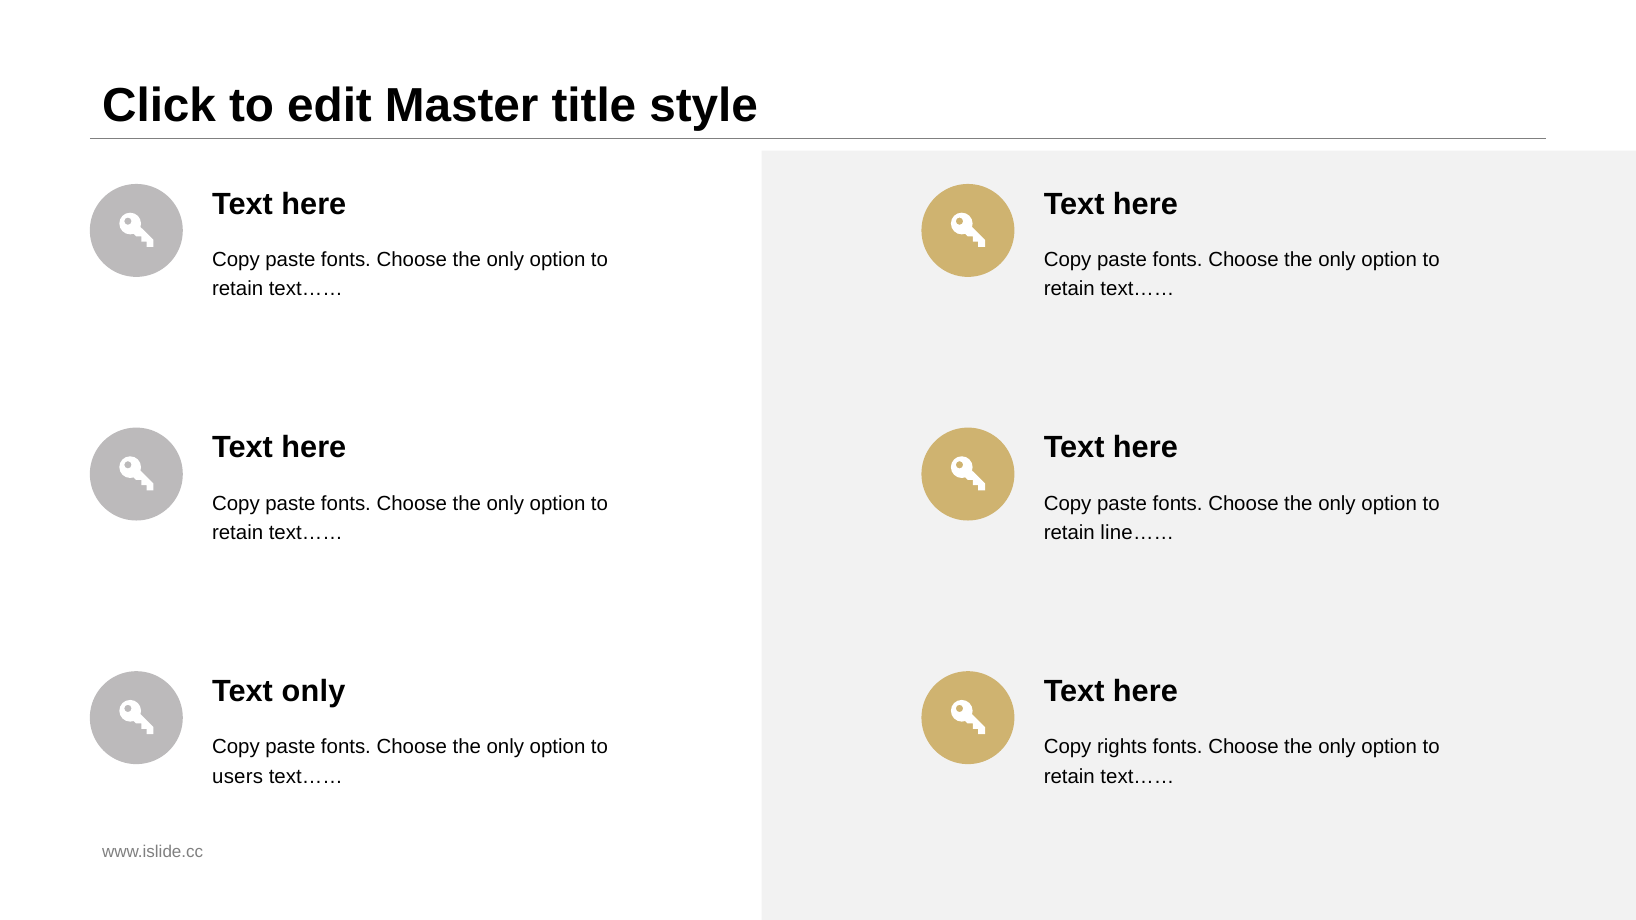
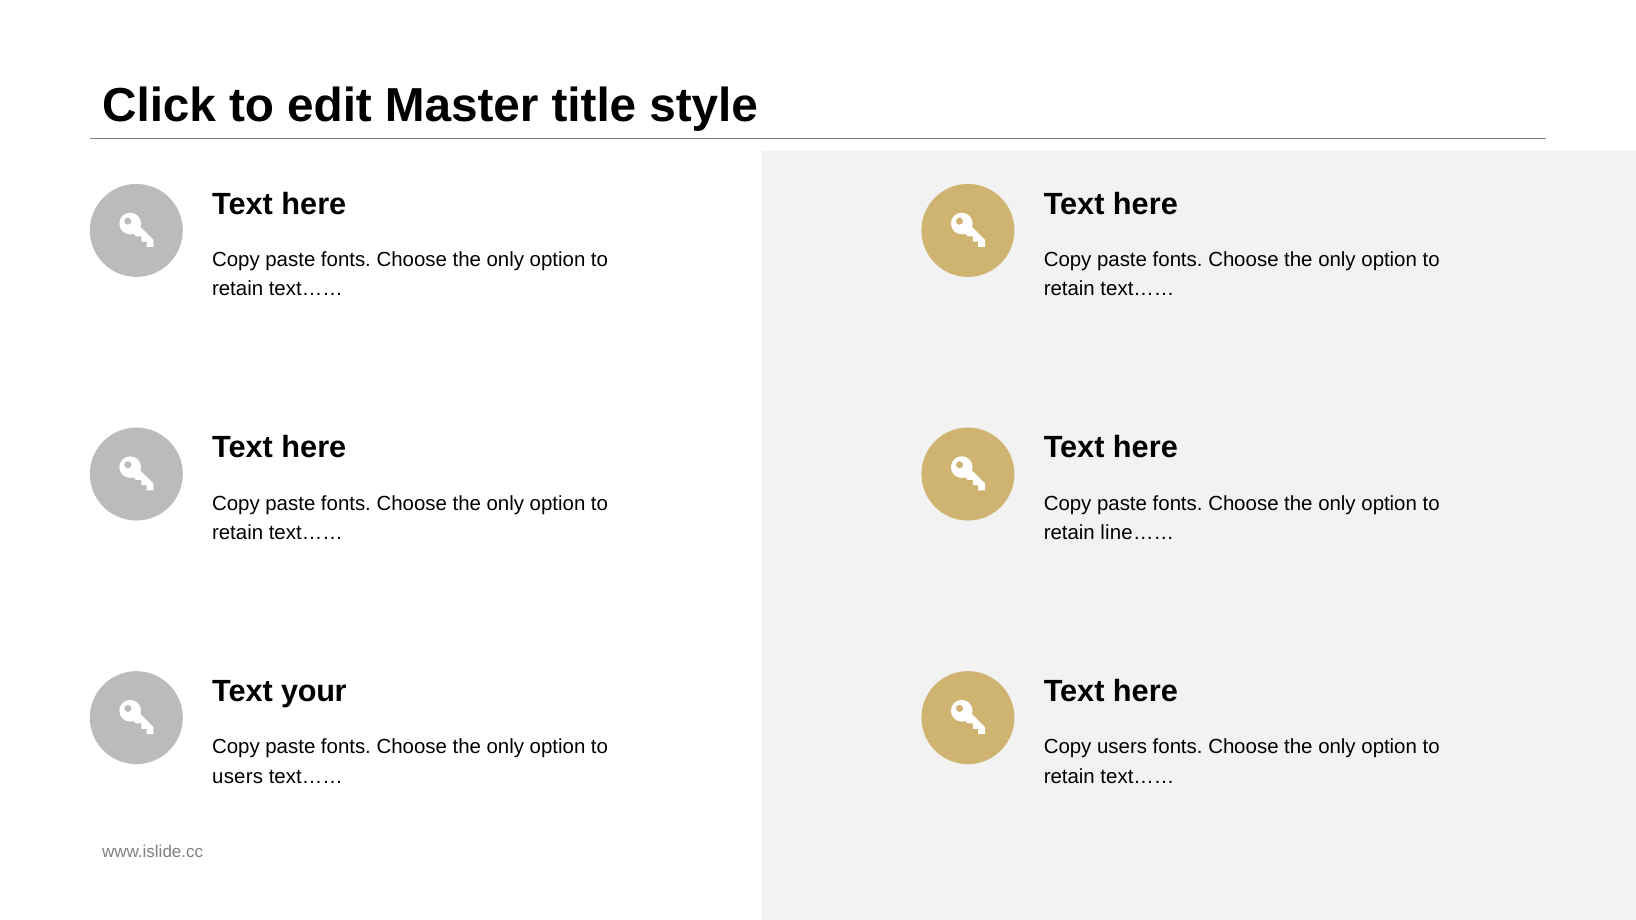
Text only: only -> your
Copy rights: rights -> users
